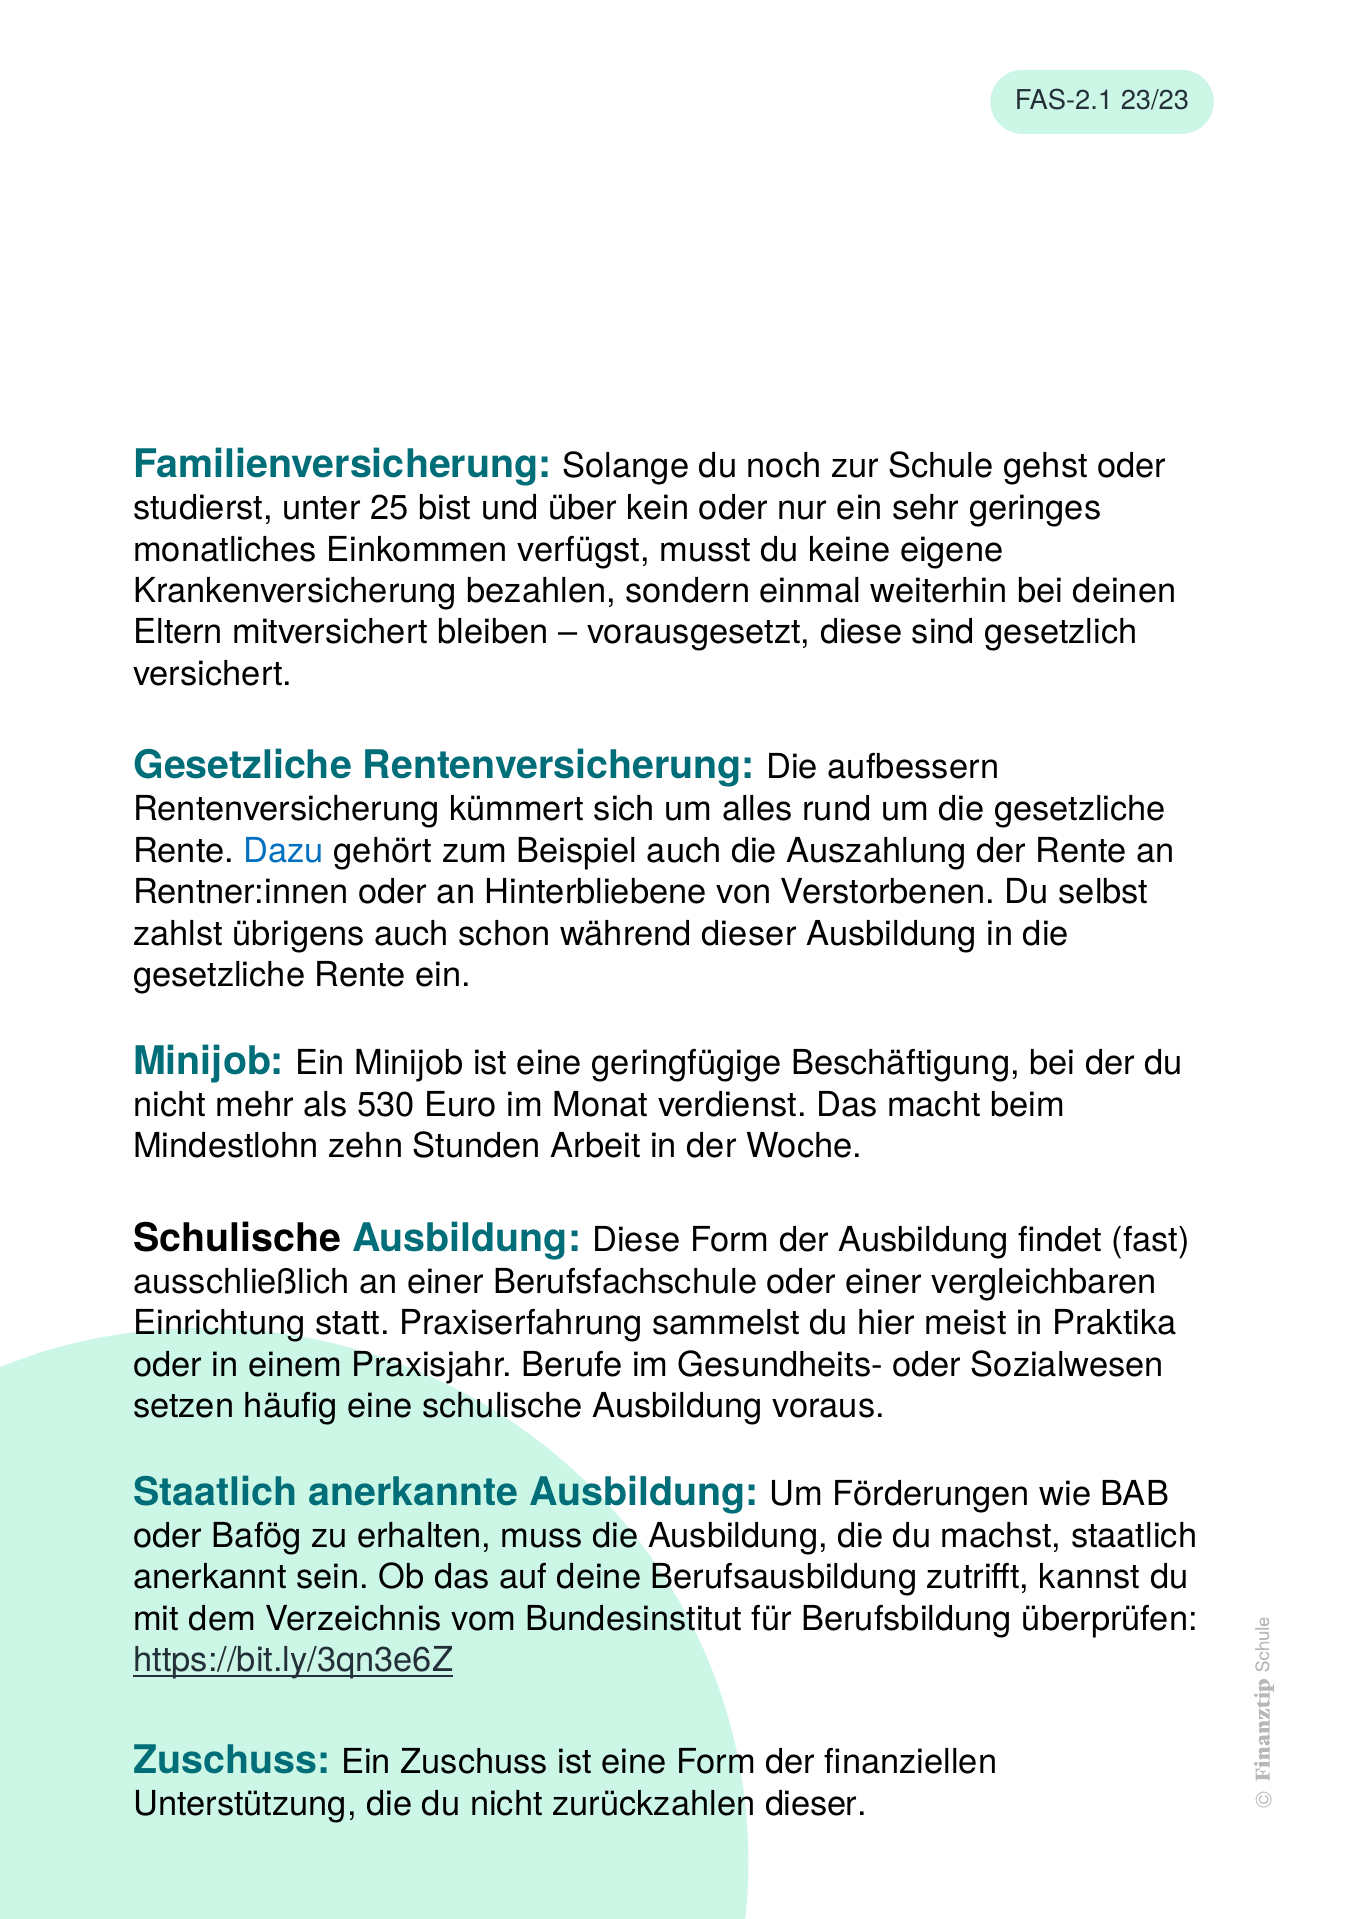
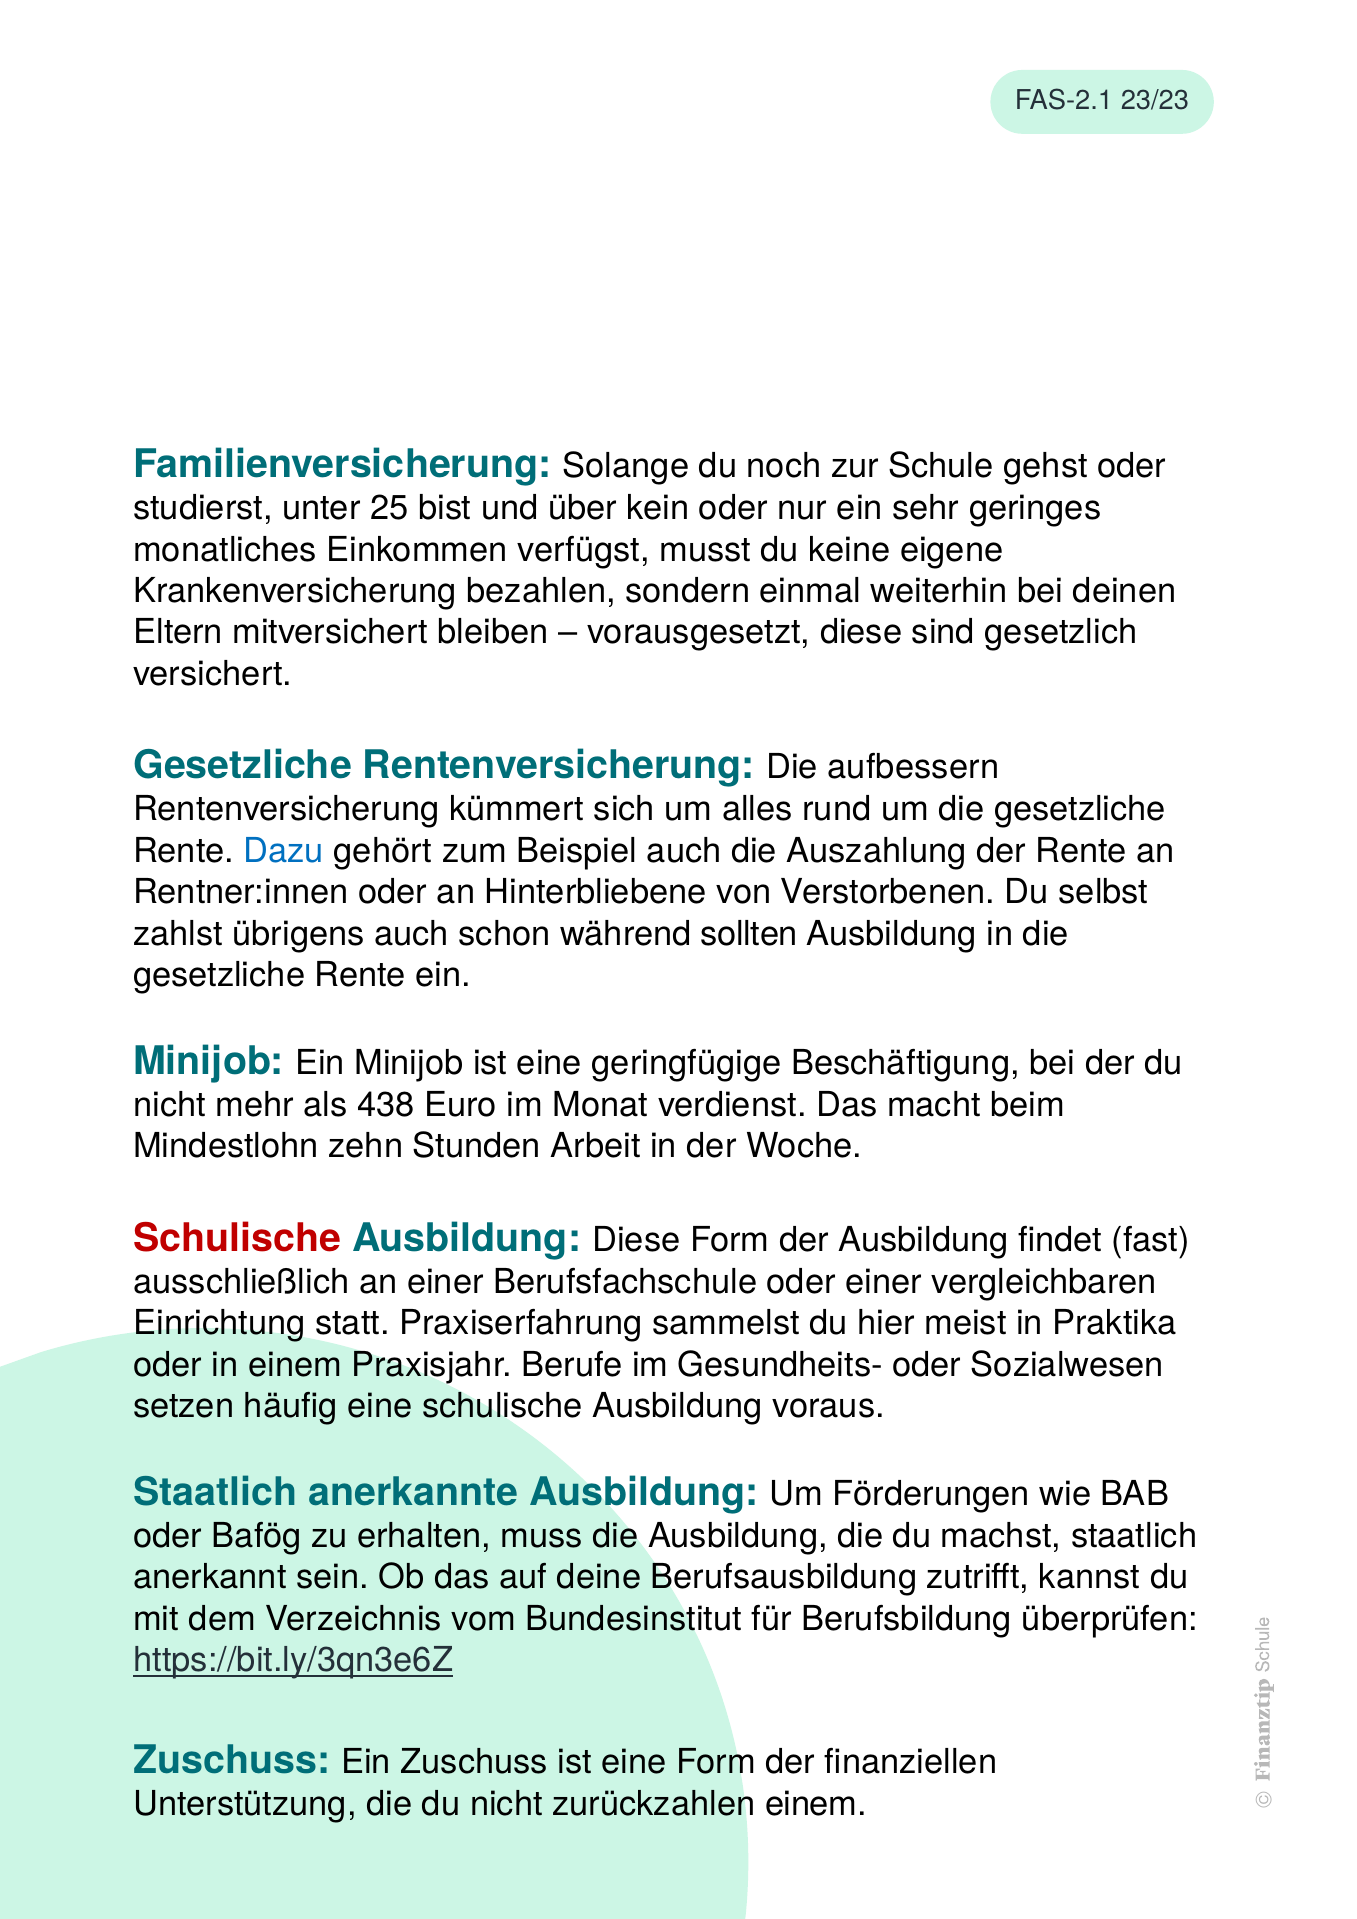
während dieser: dieser -> sollten
530: 530 -> 438
Schulische at (237, 1238) colour: black -> red
zurückzahlen dieser: dieser -> einem
